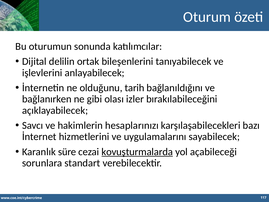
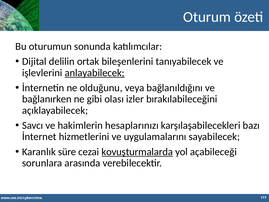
anlayabilecek underline: none -> present
tarih: tarih -> veya
standart: standart -> arasında
